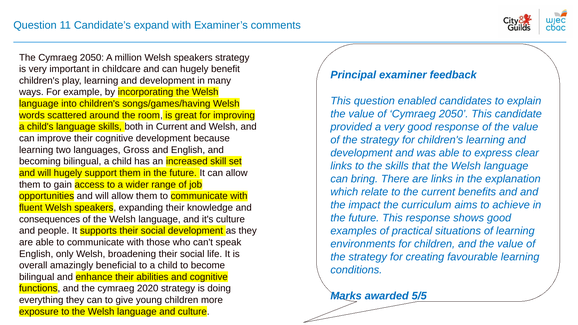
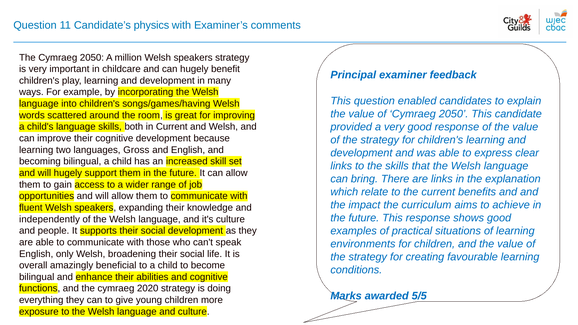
expand: expand -> physics
consequences: consequences -> independently
